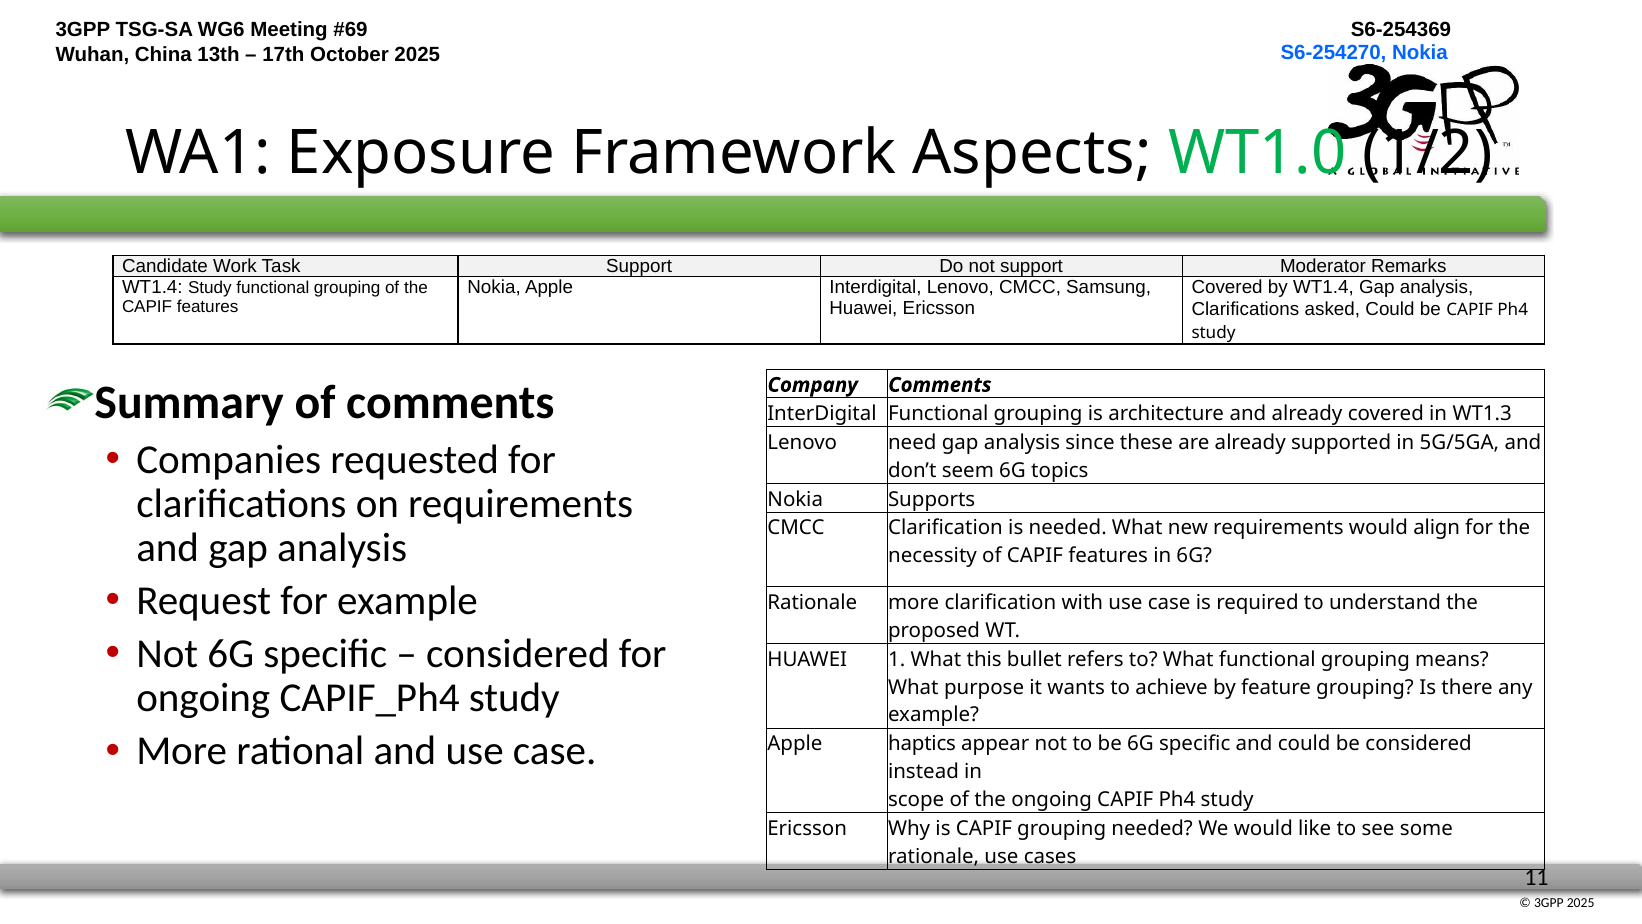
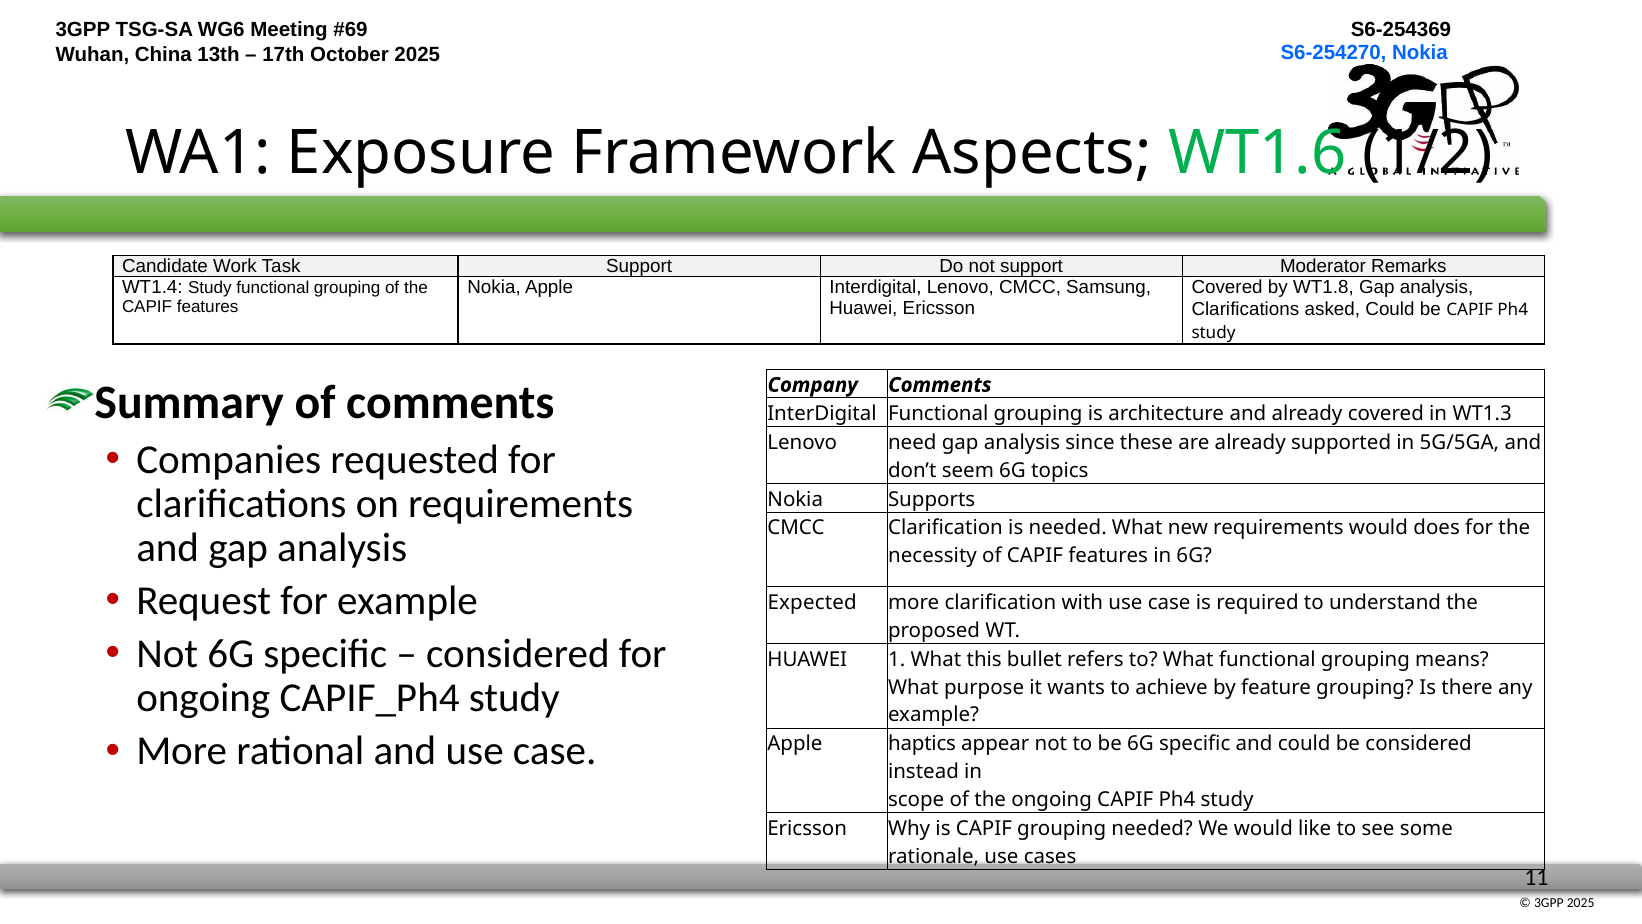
WT1.0: WT1.0 -> WT1.6
by WT1.4: WT1.4 -> WT1.8
align: align -> does
Rationale at (812, 602): Rationale -> Expected
